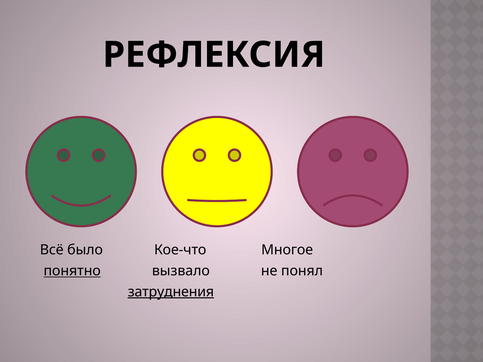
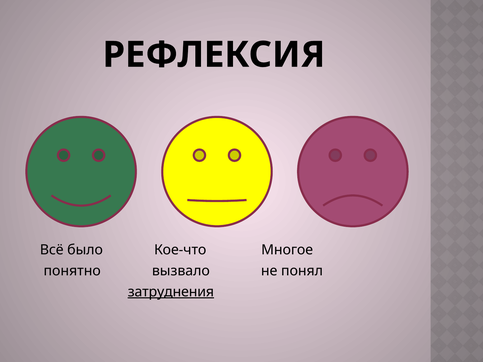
понятно underline: present -> none
